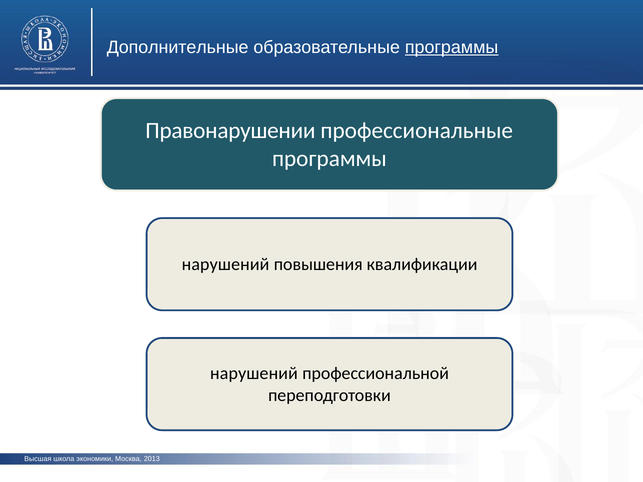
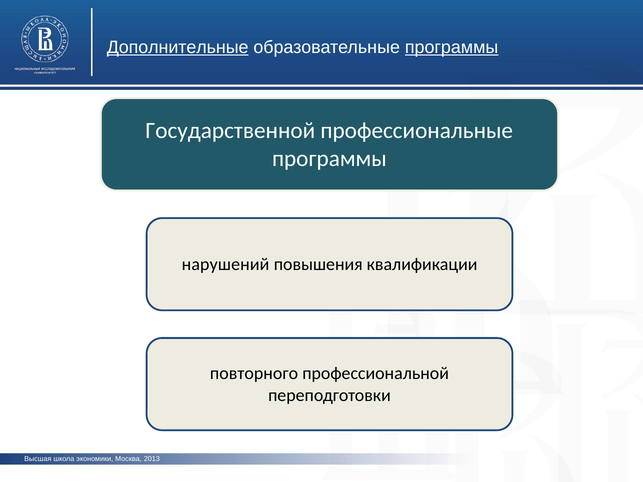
Дополнительные underline: none -> present
Правонарушении: Правонарушении -> Государственной
нарушений at (254, 374): нарушений -> повторного
